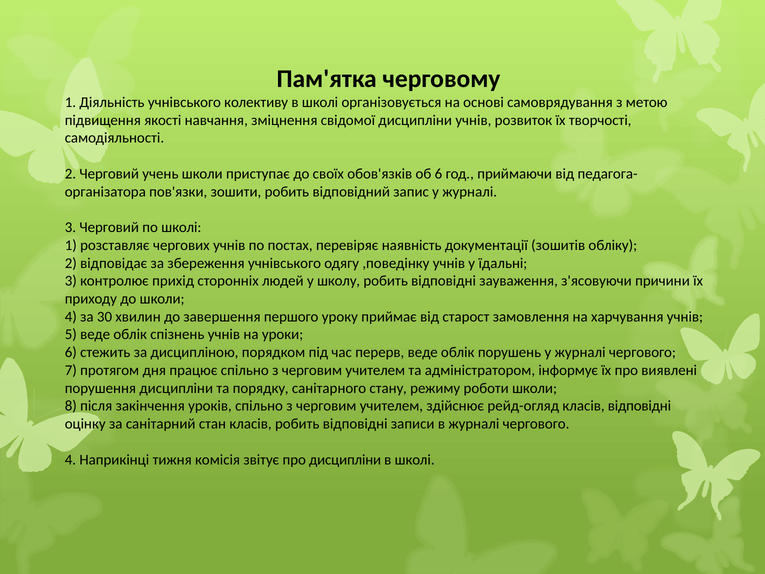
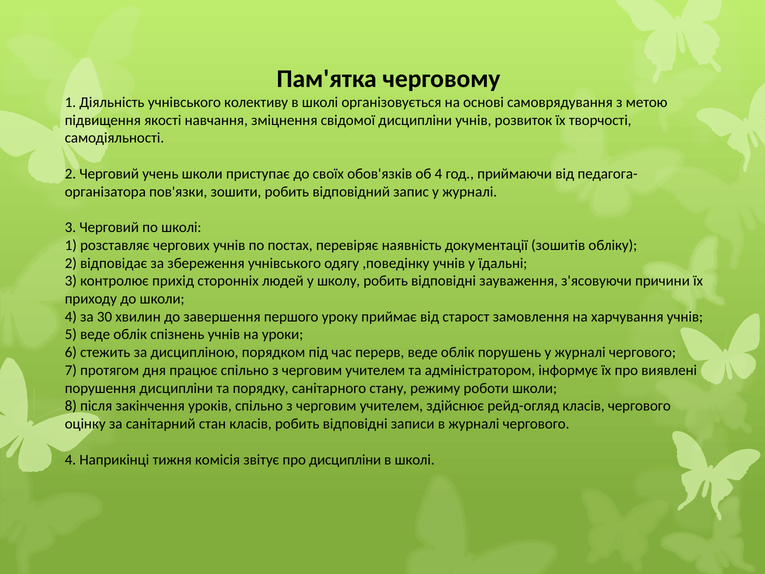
об 6: 6 -> 4
класів відповідні: відповідні -> чергового
